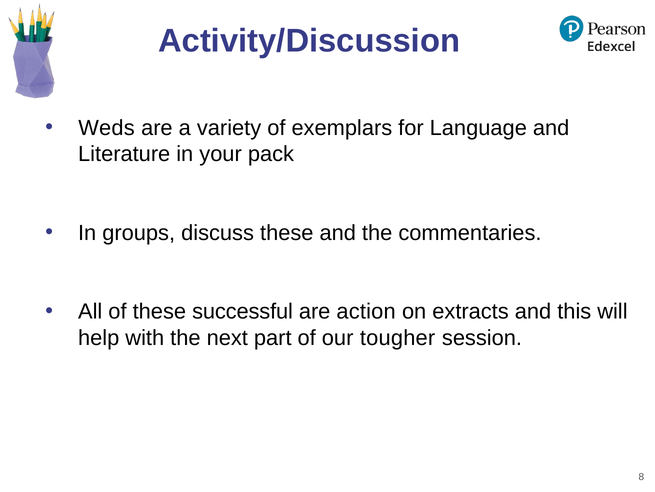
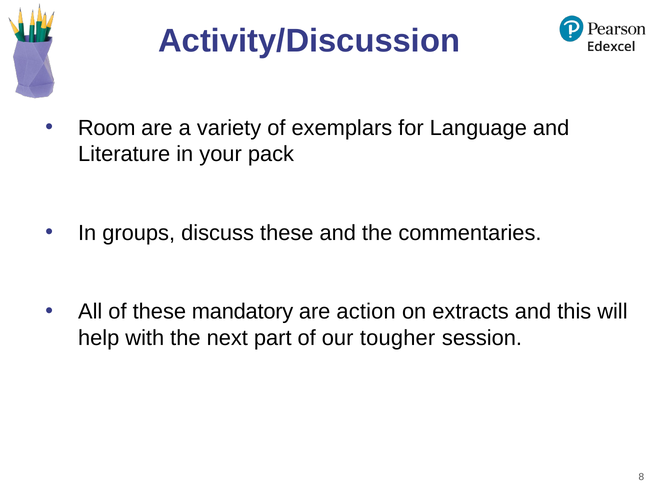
Weds: Weds -> Room
successful: successful -> mandatory
